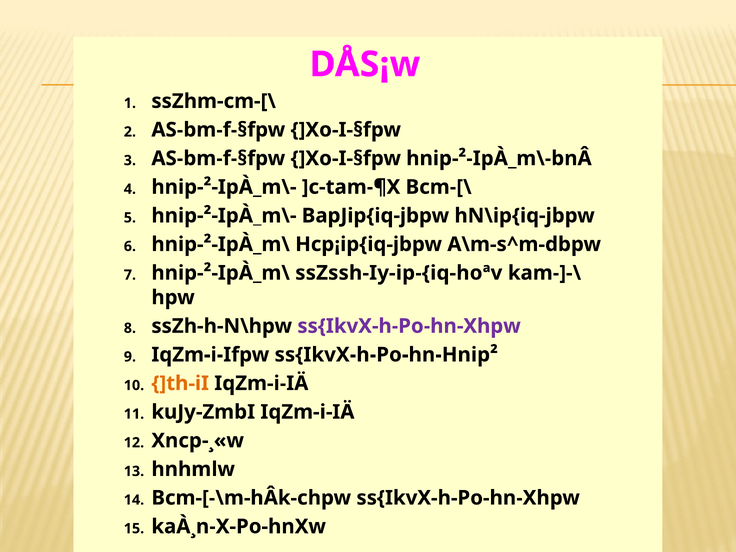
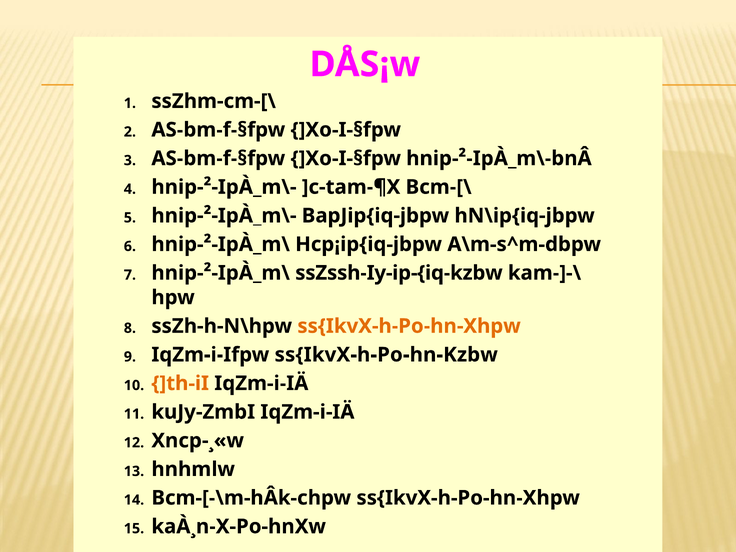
ssZssh-Iy-ip-{iq-hoªv: ssZssh-Iy-ip-{iq-hoªv -> ssZssh-Iy-ip-{iq-kzbw
ss{IkvX-h-Po-hn-Xhpw at (409, 326) colour: purple -> orange
ss{IkvX-h-Po-hn-Hnip²: ss{IkvX-h-Po-hn-Hnip² -> ss{IkvX-h-Po-hn-Kzbw
